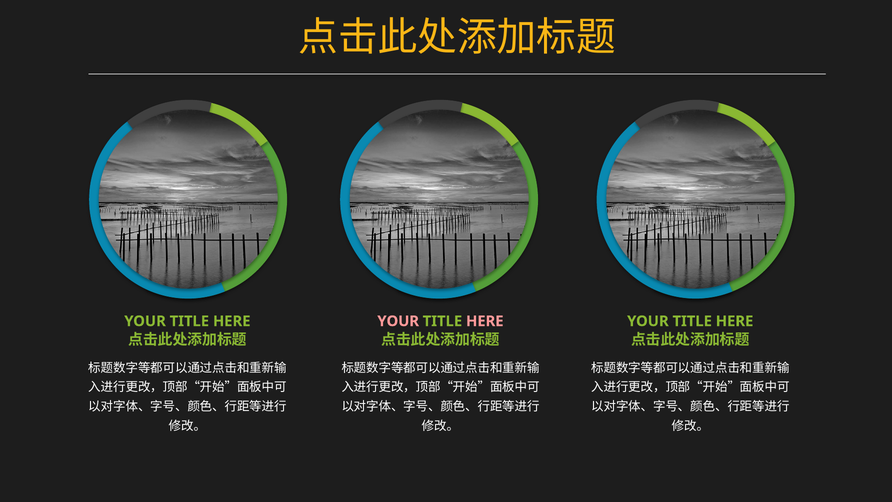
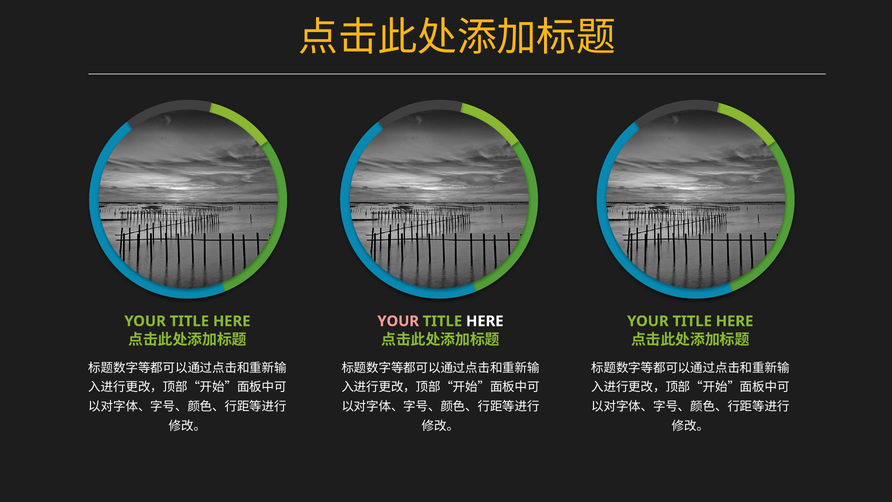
HERE at (485, 321) colour: pink -> white
